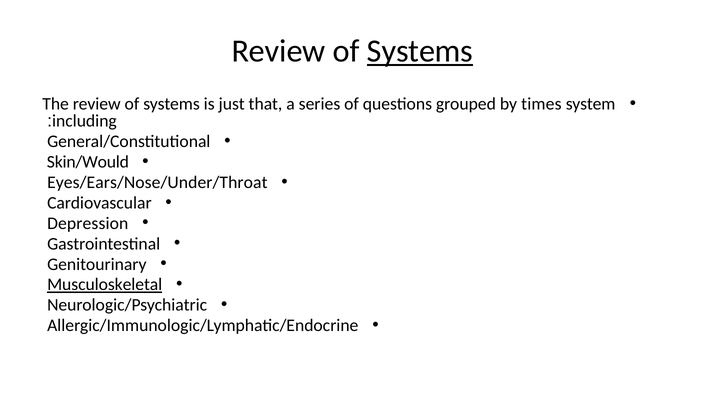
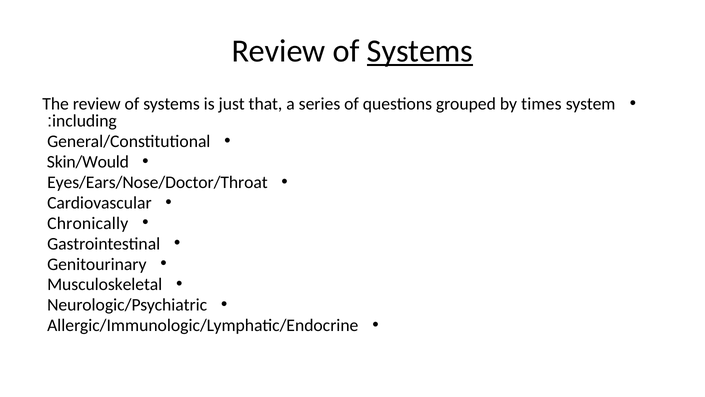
Eyes/Ears/Nose/Under/Throat: Eyes/Ears/Nose/Under/Throat -> Eyes/Ears/Nose/Doctor/Throat
Depression: Depression -> Chronically
Musculoskeletal underline: present -> none
